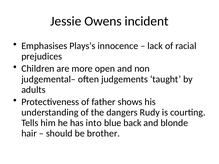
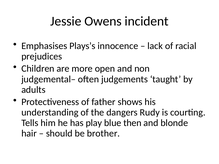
into: into -> play
back: back -> then
